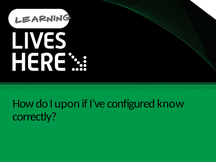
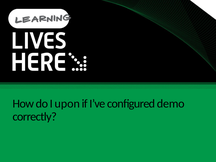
know: know -> demo
